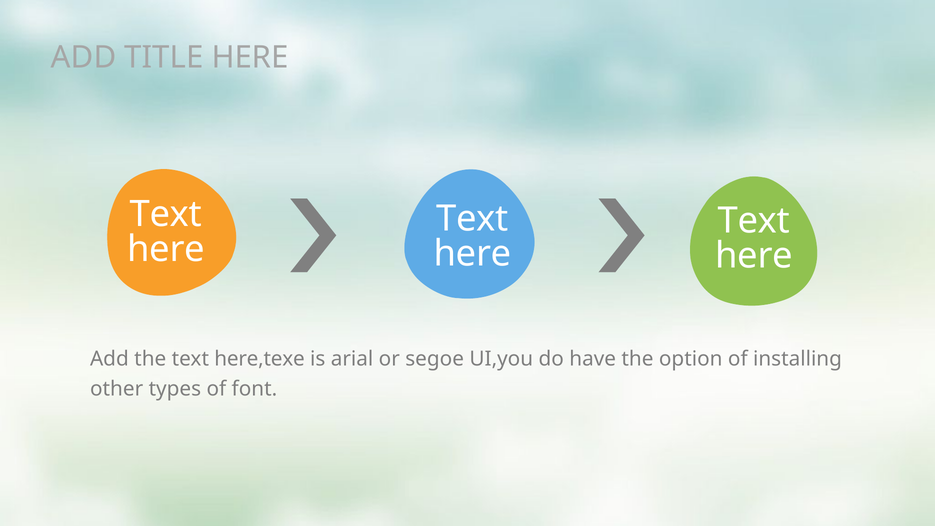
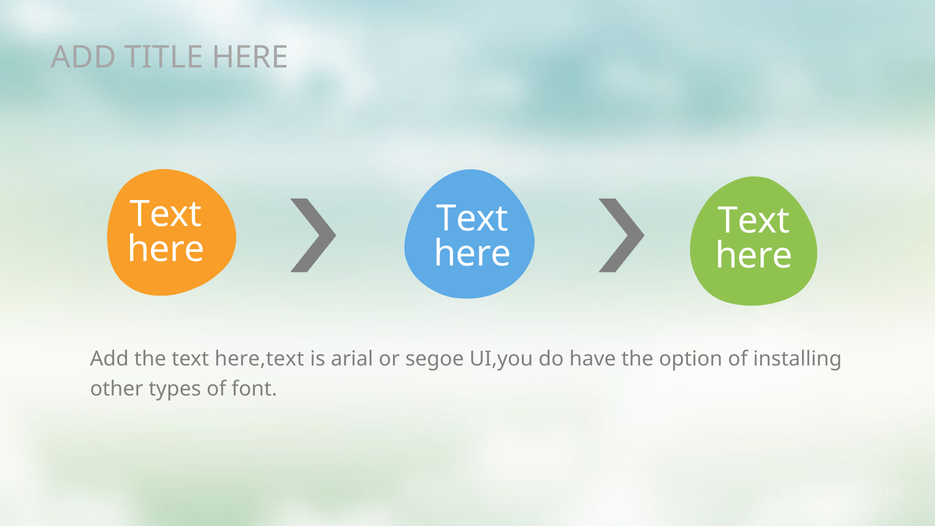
here,texe: here,texe -> here,text
